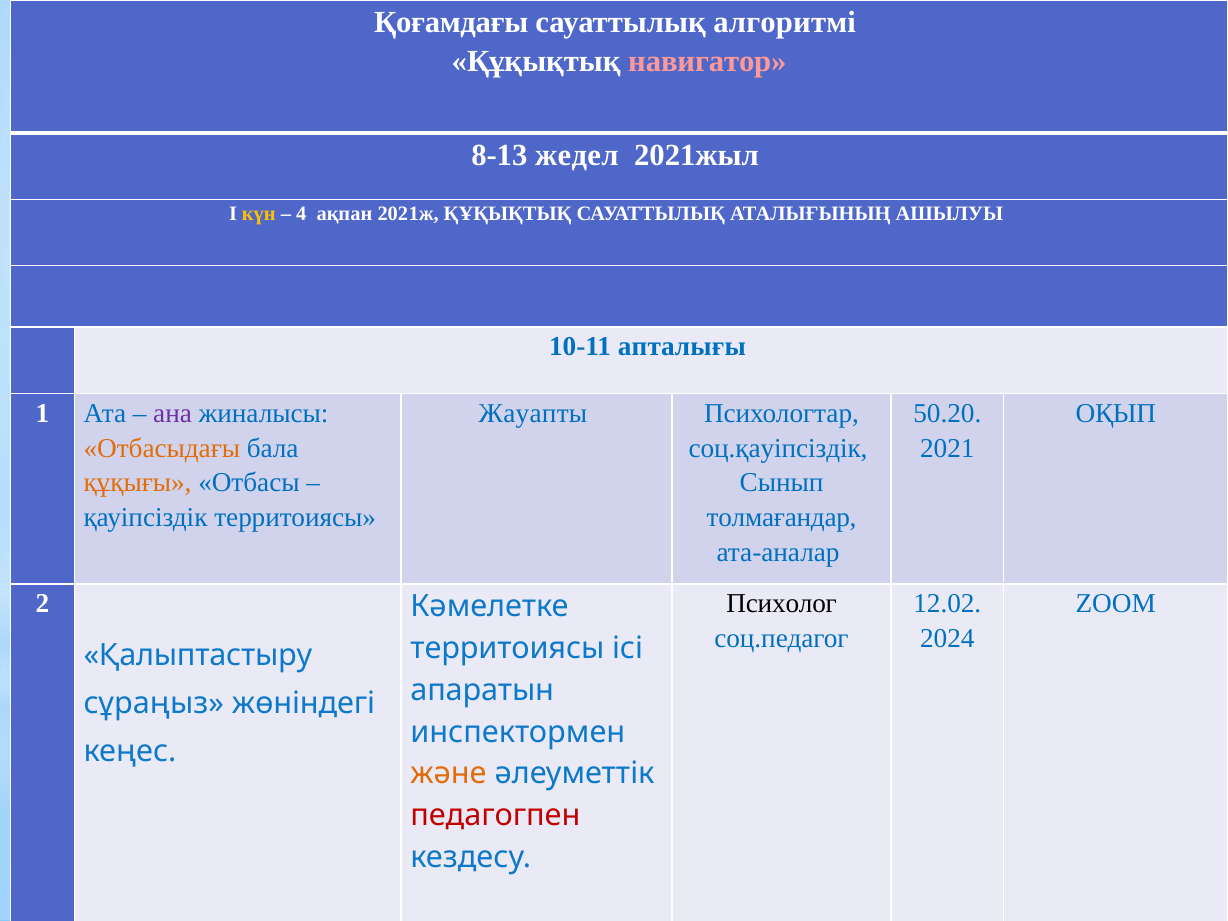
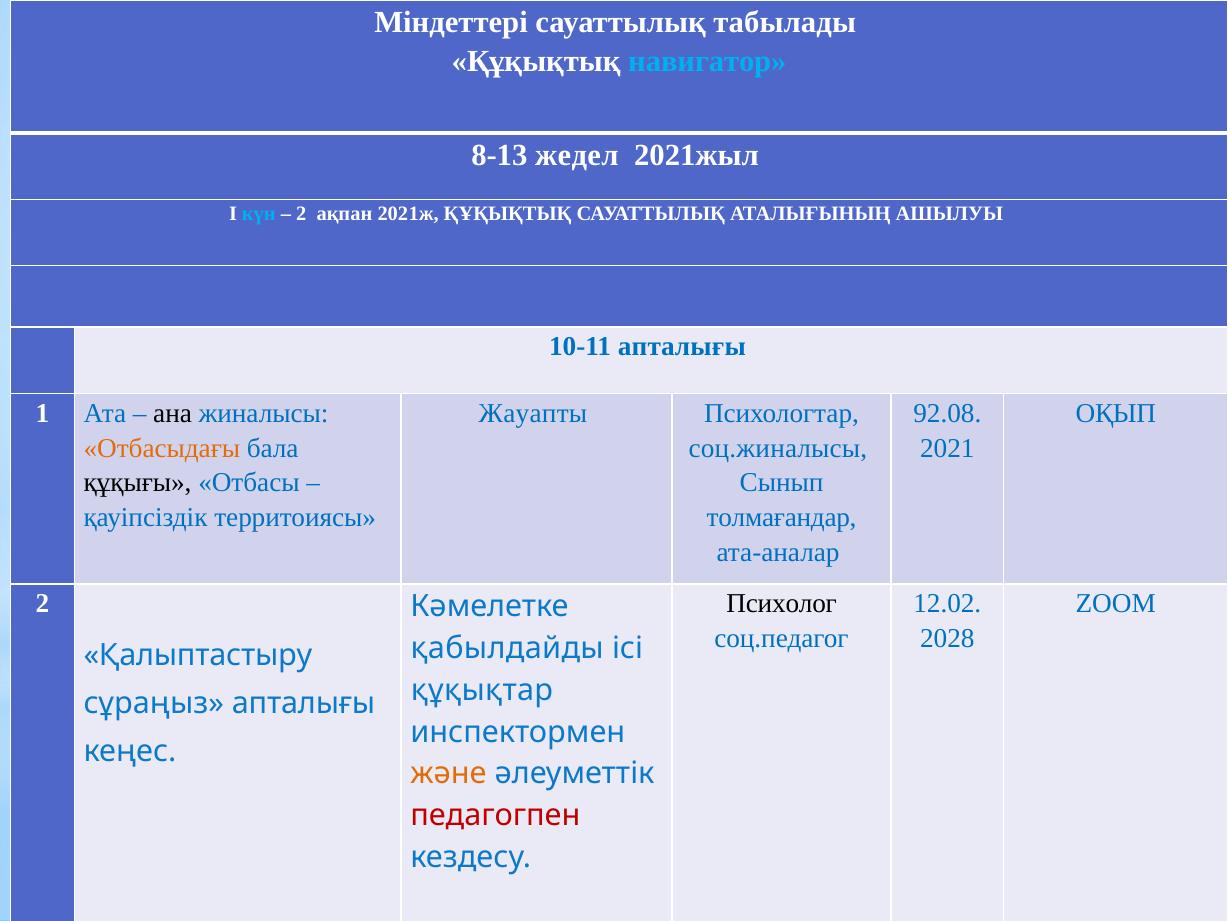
Қоғамдағы: Қоғамдағы -> Міндеттері
алгоритмі: алгоритмі -> табылады
навигатор colour: pink -> light blue
күн colour: yellow -> light blue
4 at (301, 214): 4 -> 2
ана colour: purple -> black
50.20: 50.20 -> 92.08
соц.қауіпсіздік: соц.қауіпсіздік -> соц.жиналысы
құқығы colour: orange -> black
2024: 2024 -> 2028
территоиясы at (507, 648): территоиясы -> қабылдайды
апаратын: апаратын -> құқықтар
сұраңыз жөніндегі: жөніндегі -> апталығы
